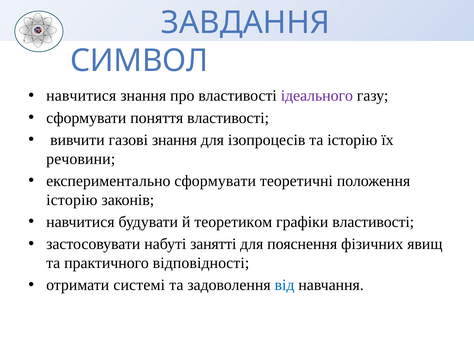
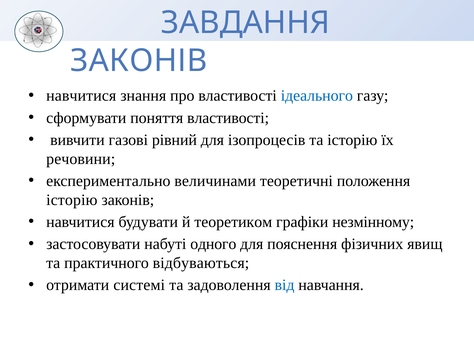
СИМВОЛ at (139, 61): СИМВОЛ -> ЗАКОНІВ
ідеального colour: purple -> blue
газові знання: знання -> рівний
експериментально сформувати: сформувати -> величинами
графіки властивості: властивості -> незмінному
занятті: занятті -> одного
відповідності: відповідності -> відбуваються
